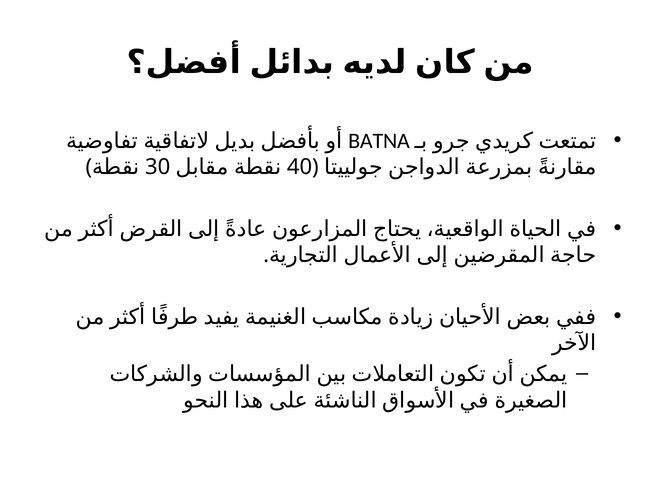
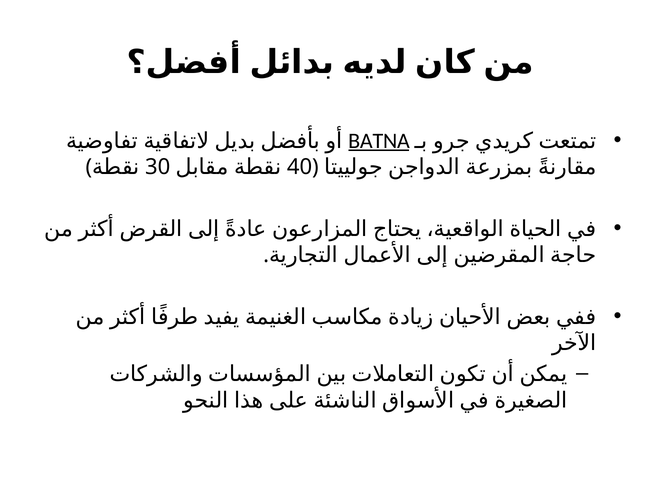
BATNA underline: none -> present
